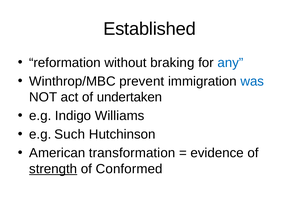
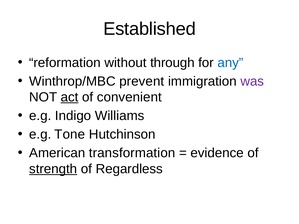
braking: braking -> through
was colour: blue -> purple
act underline: none -> present
undertaken: undertaken -> convenient
Such: Such -> Tone
Conformed: Conformed -> Regardless
